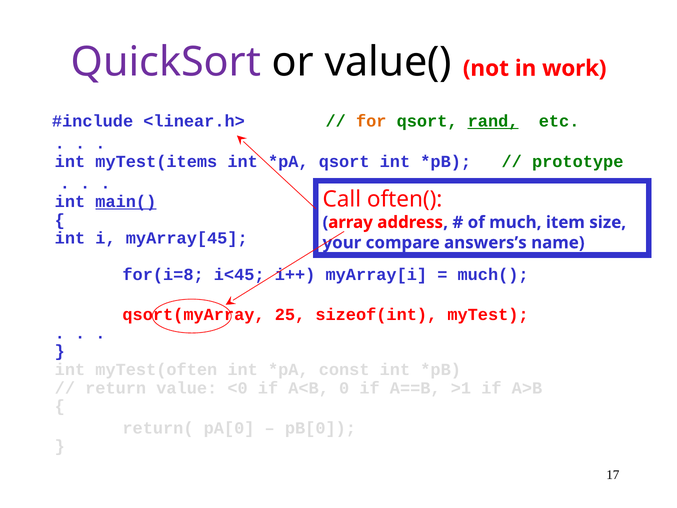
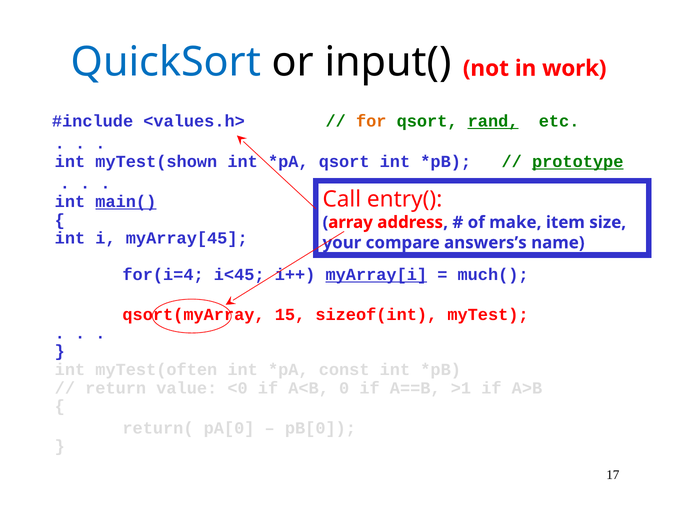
QuickSort colour: purple -> blue
value(: value( -> input(
<linear.h>: <linear.h> -> <values.h>
myTest(items: myTest(items -> myTest(shown
prototype underline: none -> present
often(: often( -> entry(
much: much -> make
for(i=8: for(i=8 -> for(i=4
myArray[i underline: none -> present
25: 25 -> 15
